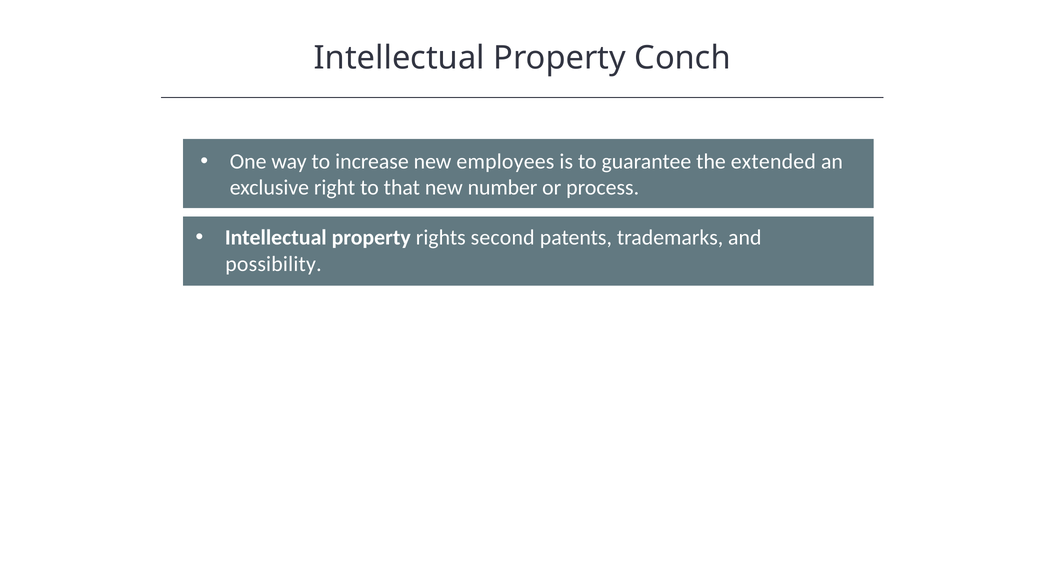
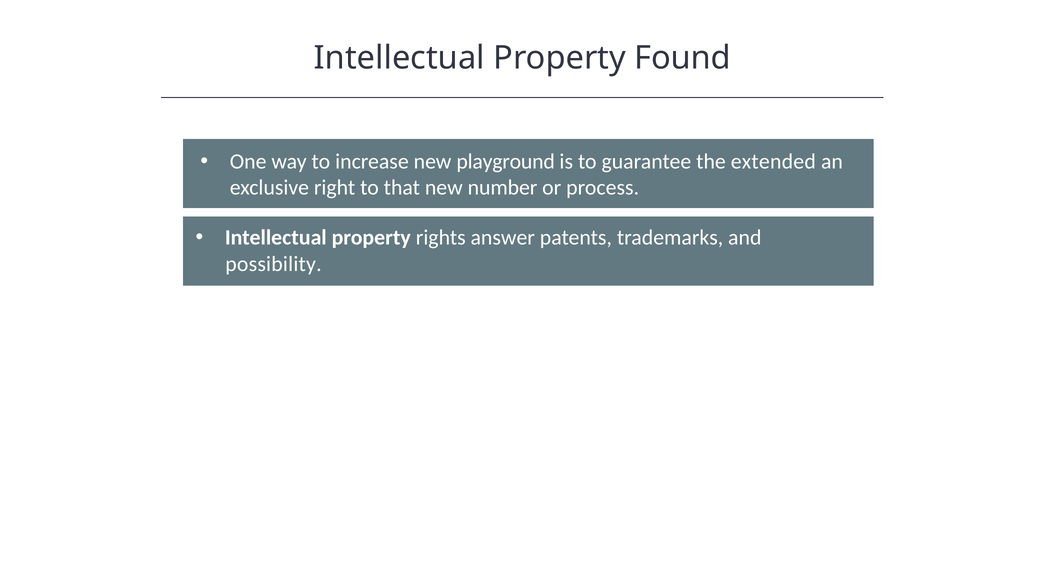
Conch: Conch -> Found
employees: employees -> playground
second: second -> answer
